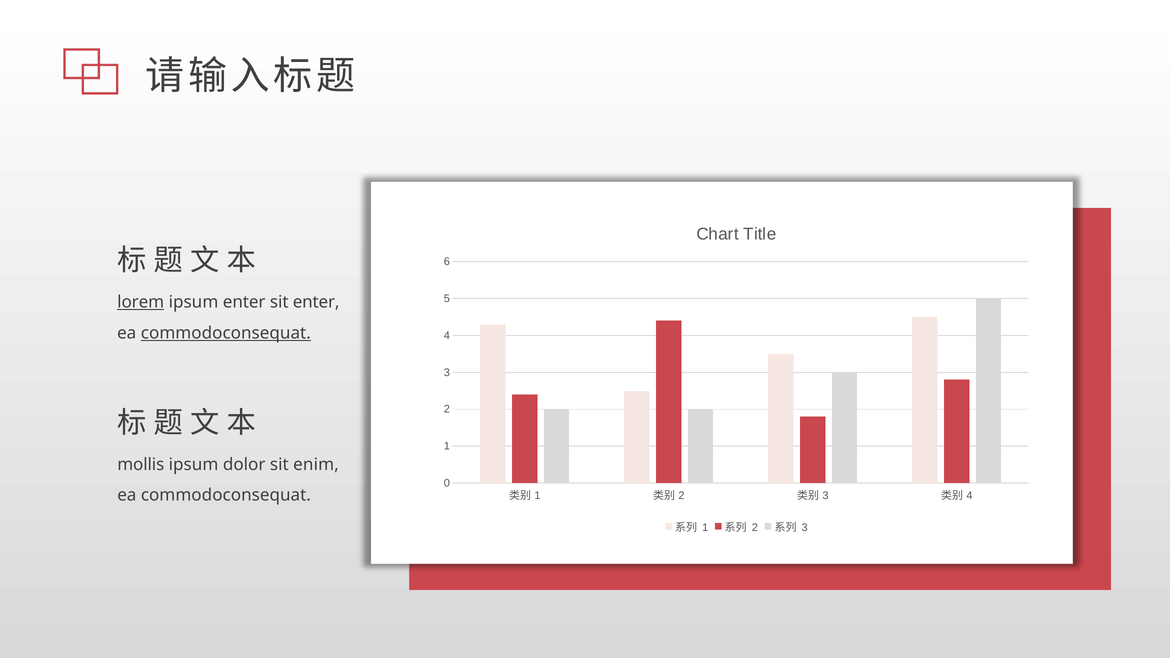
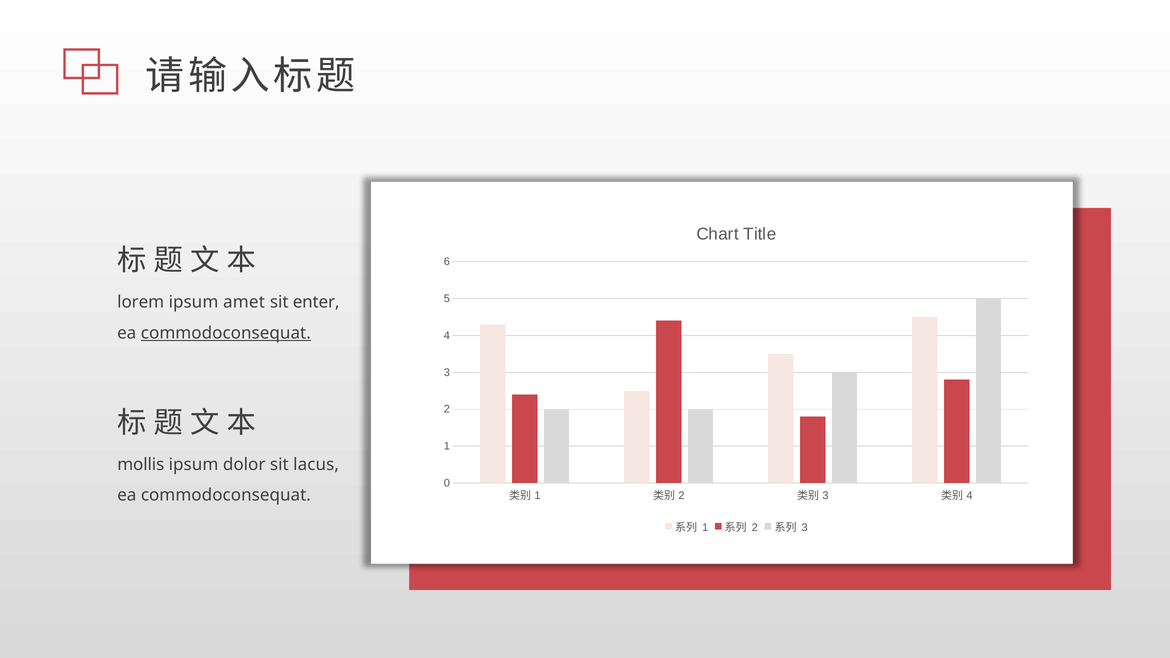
lorem underline: present -> none
ipsum enter: enter -> amet
enim: enim -> lacus
